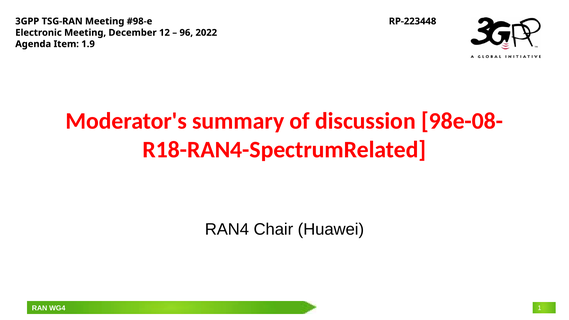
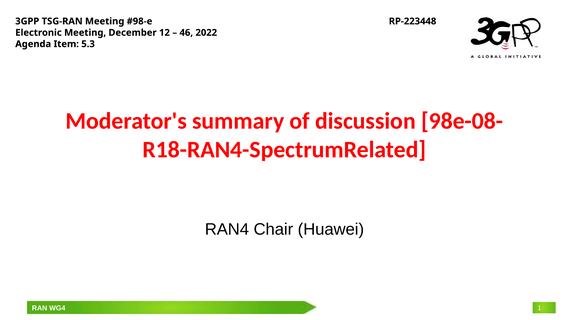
96: 96 -> 46
1.9: 1.9 -> 5.3
